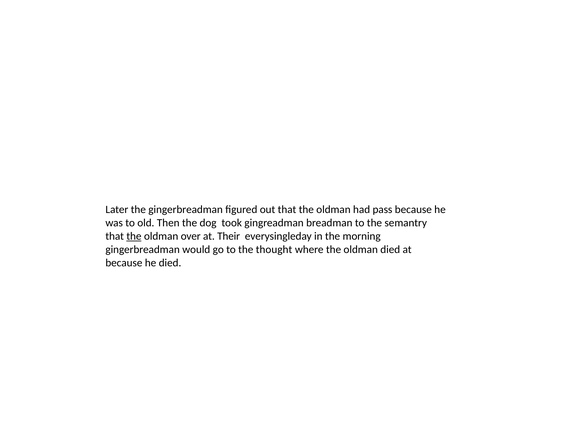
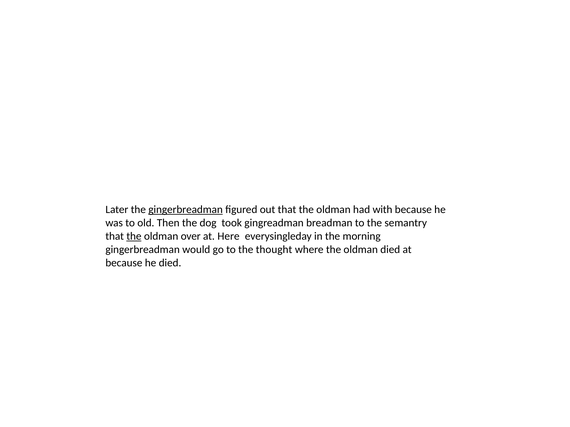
gingerbreadman at (186, 210) underline: none -> present
pass: pass -> with
Their: Their -> Here
